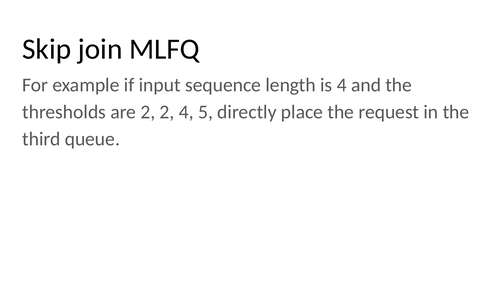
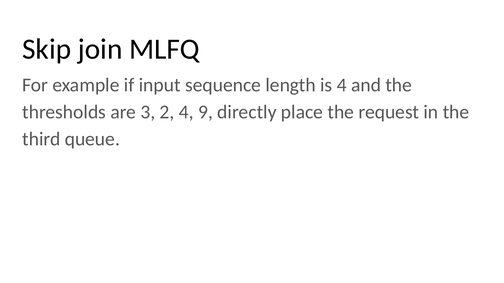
are 2: 2 -> 3
5: 5 -> 9
